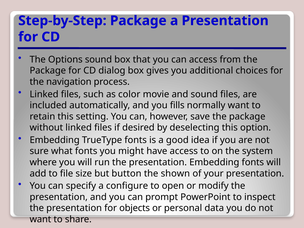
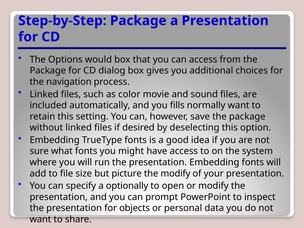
Options sound: sound -> would
button: button -> picture
the shown: shown -> modify
configure: configure -> optionally
